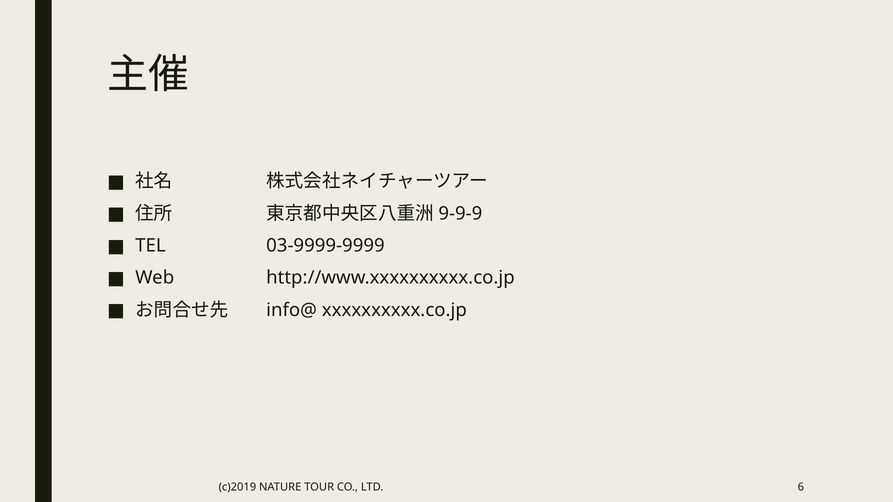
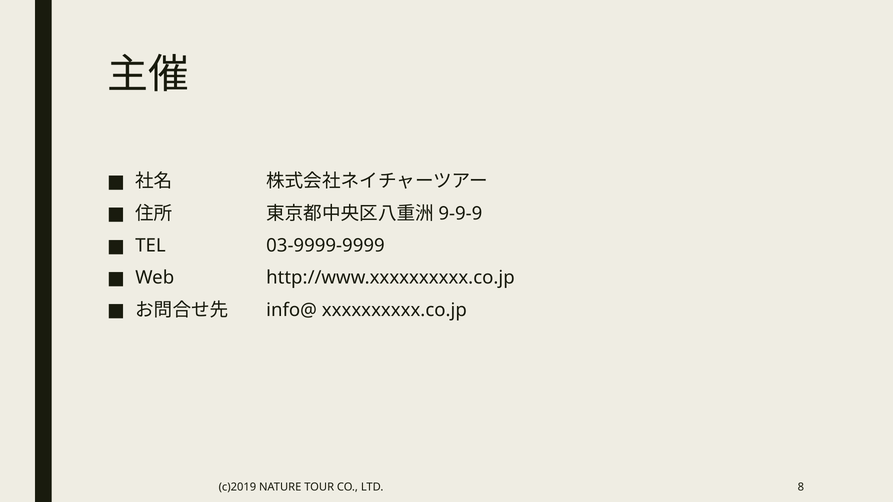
6: 6 -> 8
